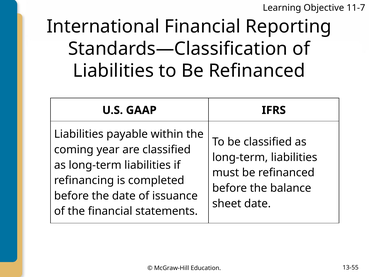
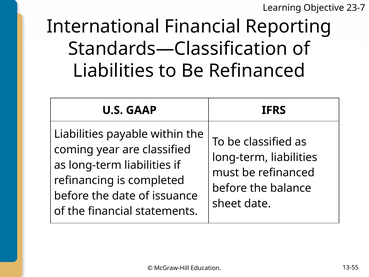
11-7: 11-7 -> 23-7
